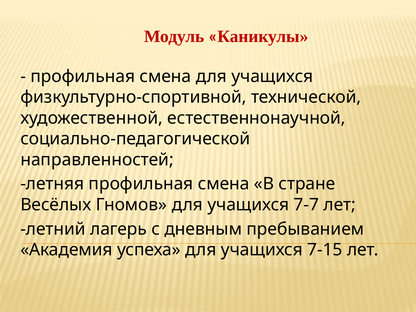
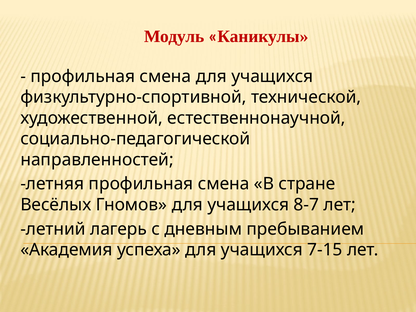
7-7: 7-7 -> 8-7
